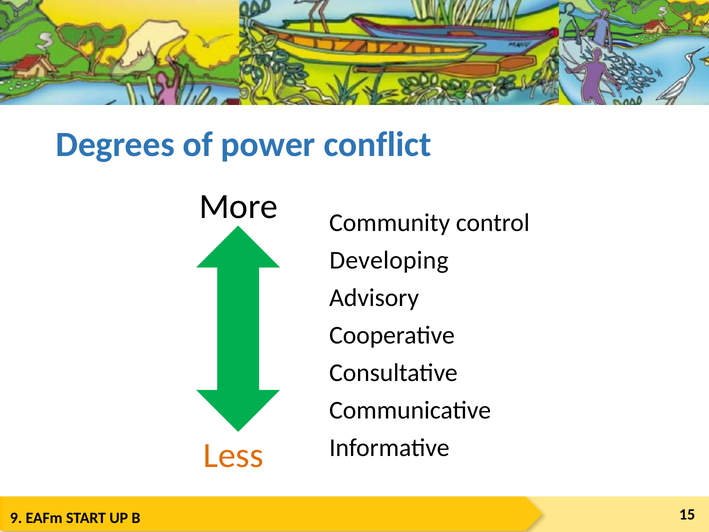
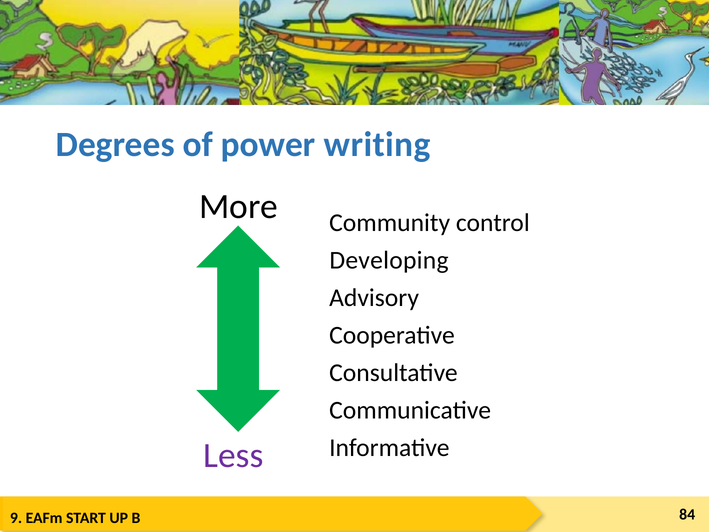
conflict: conflict -> writing
Less colour: orange -> purple
15: 15 -> 84
